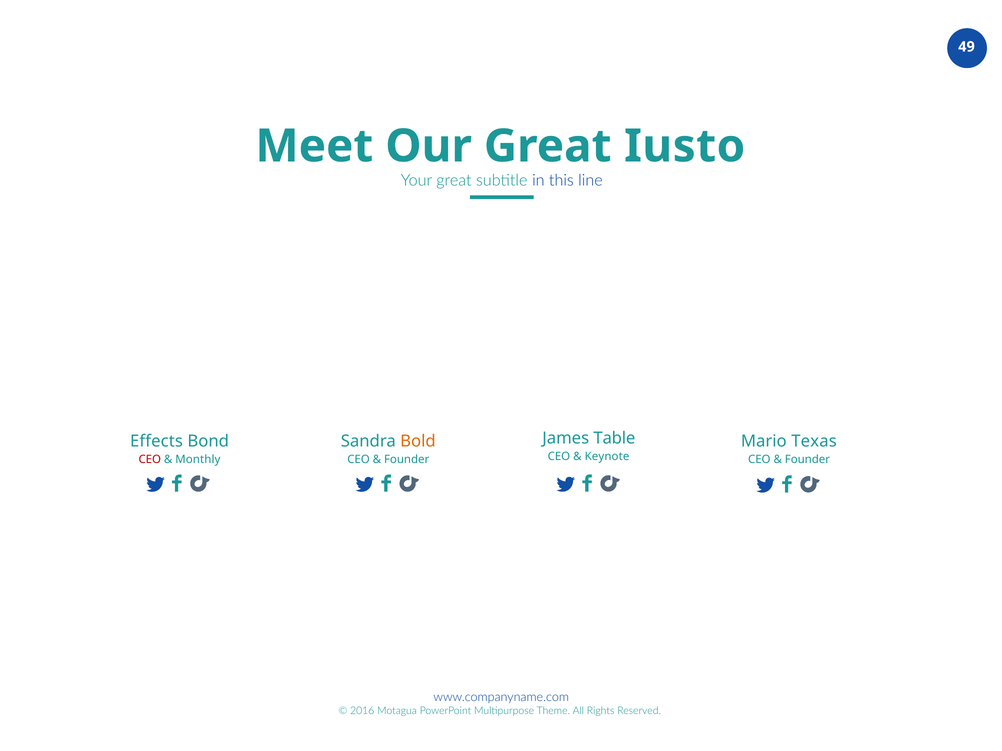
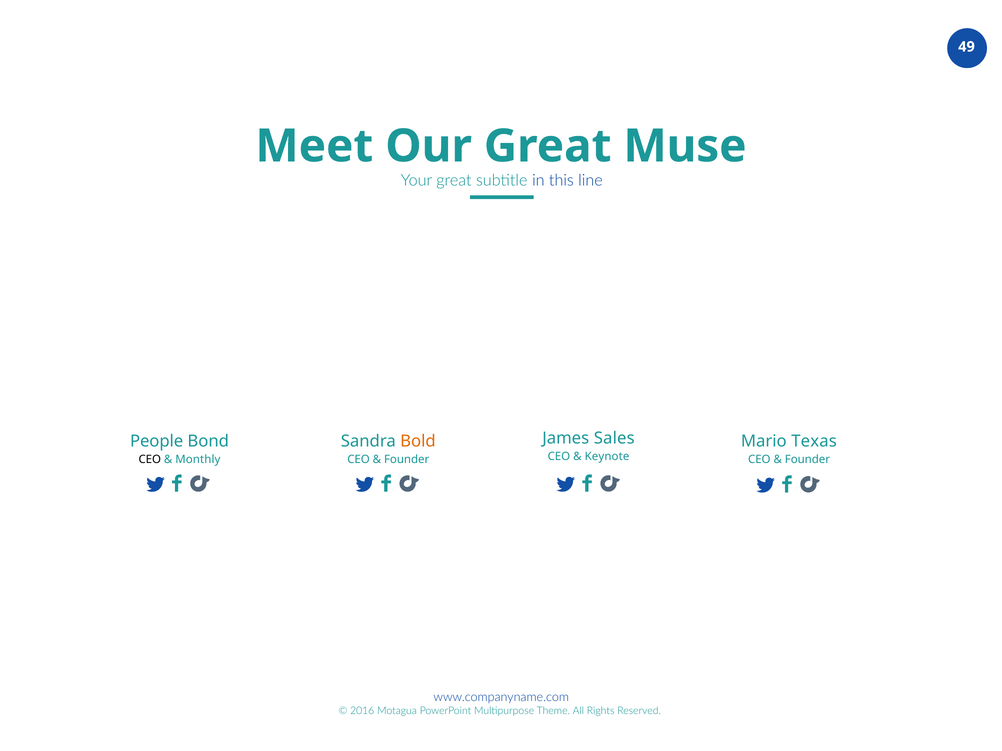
Iusto: Iusto -> Muse
Table: Table -> Sales
Effects: Effects -> People
CEO at (150, 460) colour: red -> black
